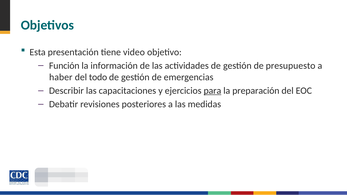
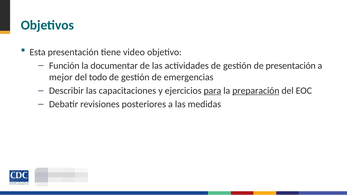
información: información -> documentar
de presupuesto: presupuesto -> presentación
haber: haber -> mejor
preparación underline: none -> present
